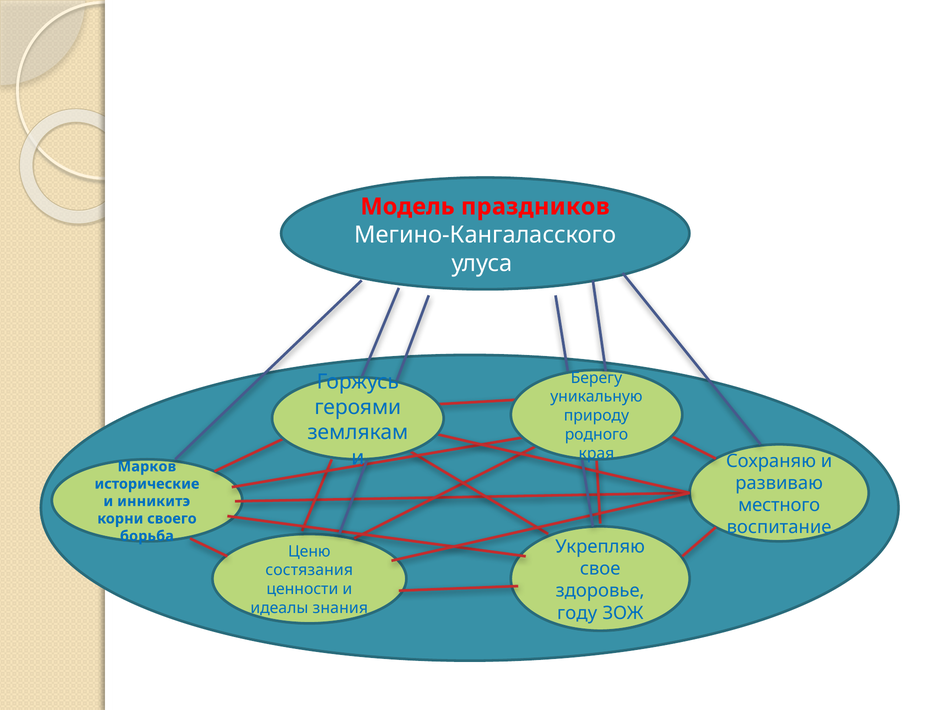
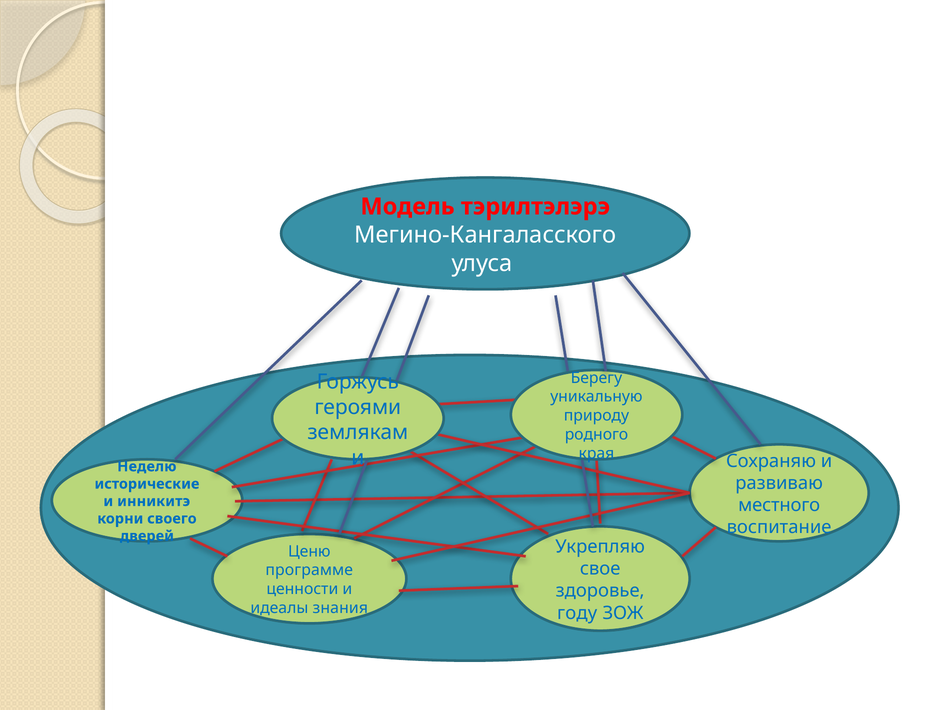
праздников: праздников -> тэрилтэлэрэ
Марков: Марков -> Неделю
борьба: борьба -> дверей
состязания: состязания -> программе
